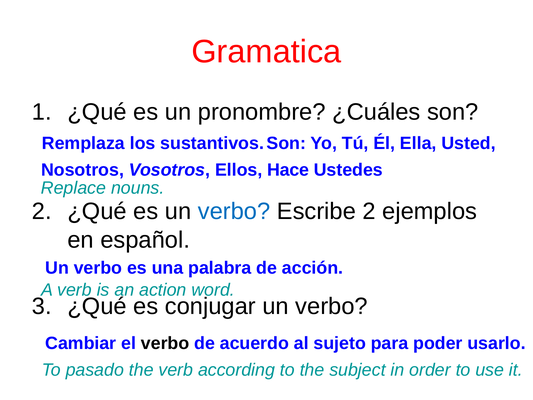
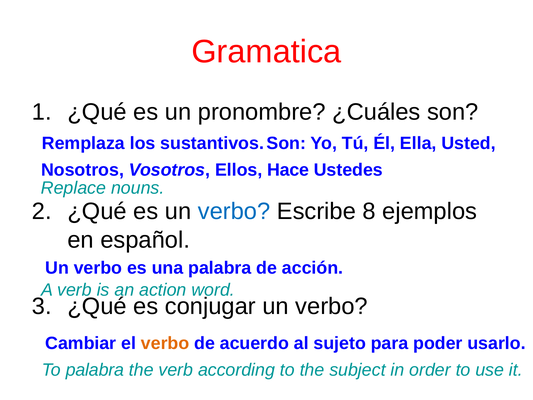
Escribe 2: 2 -> 8
verbo at (165, 343) colour: black -> orange
To pasado: pasado -> palabra
